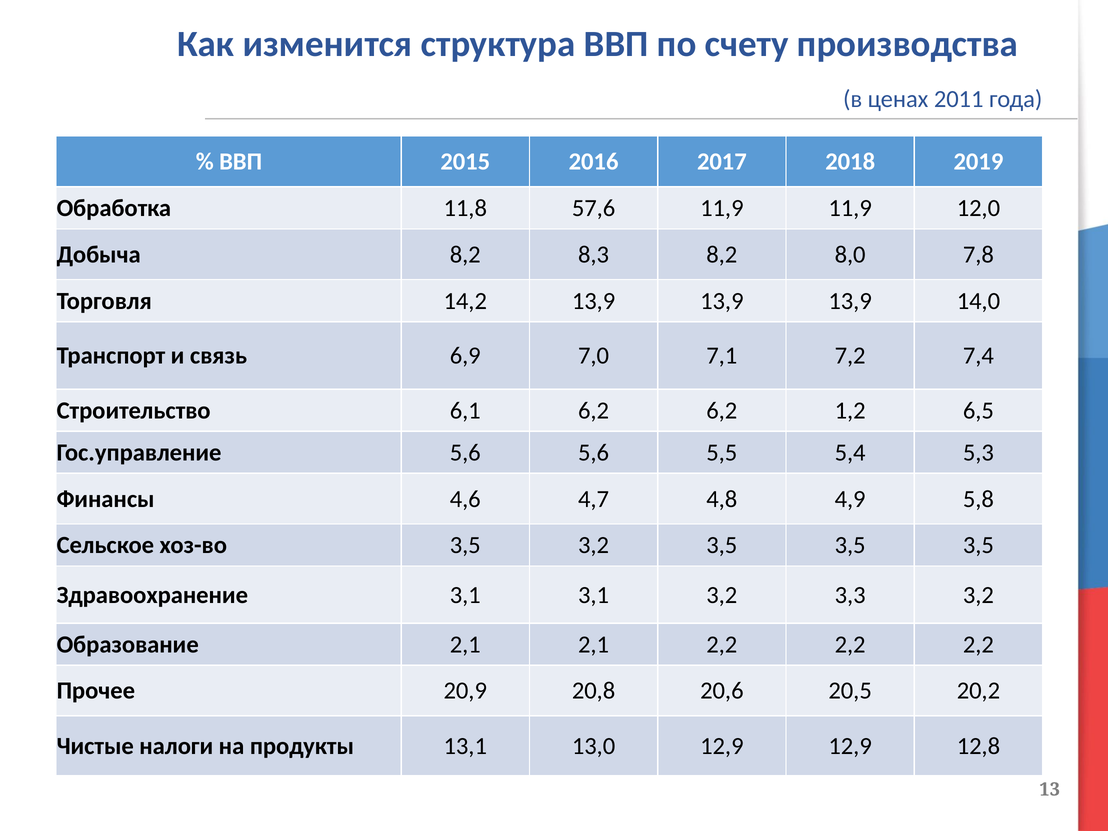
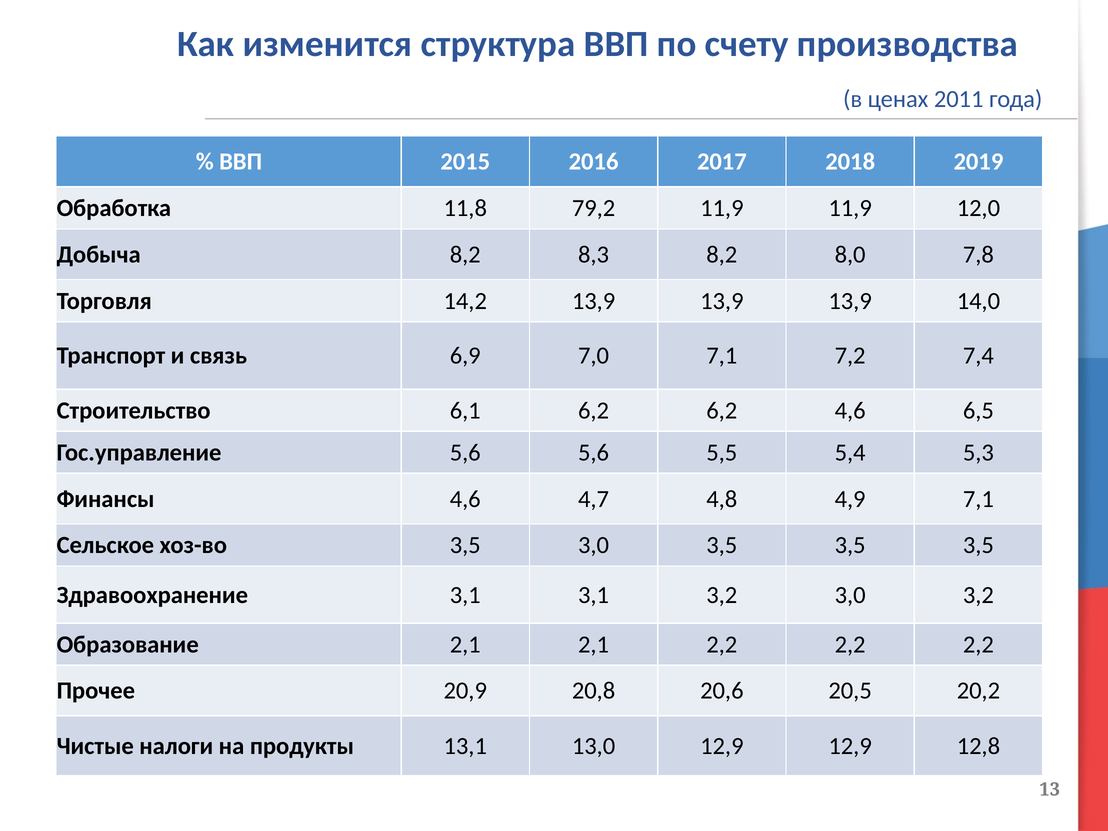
57,6: 57,6 -> 79,2
6,2 1,2: 1,2 -> 4,6
4,9 5,8: 5,8 -> 7,1
3,5 3,2: 3,2 -> 3,0
3,2 3,3: 3,3 -> 3,0
